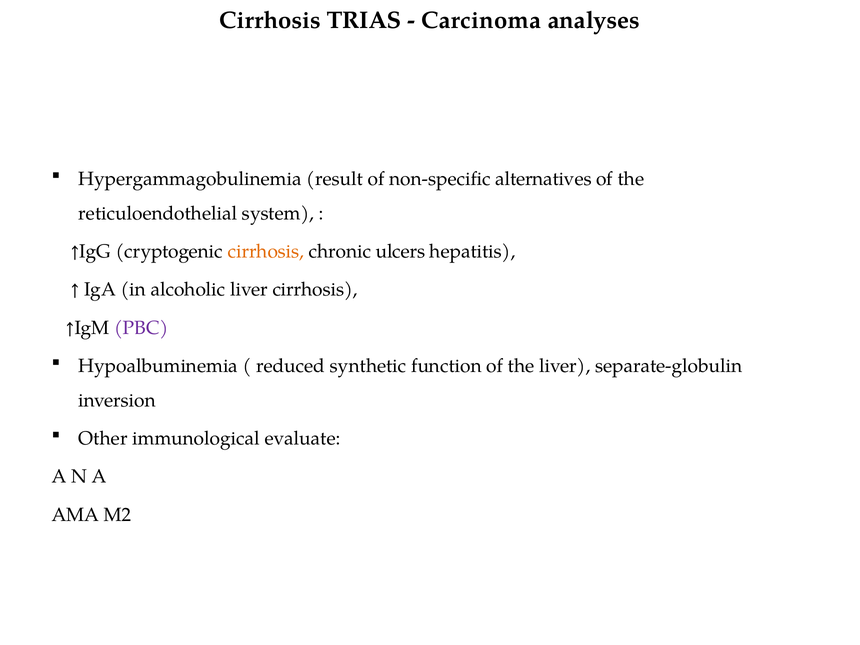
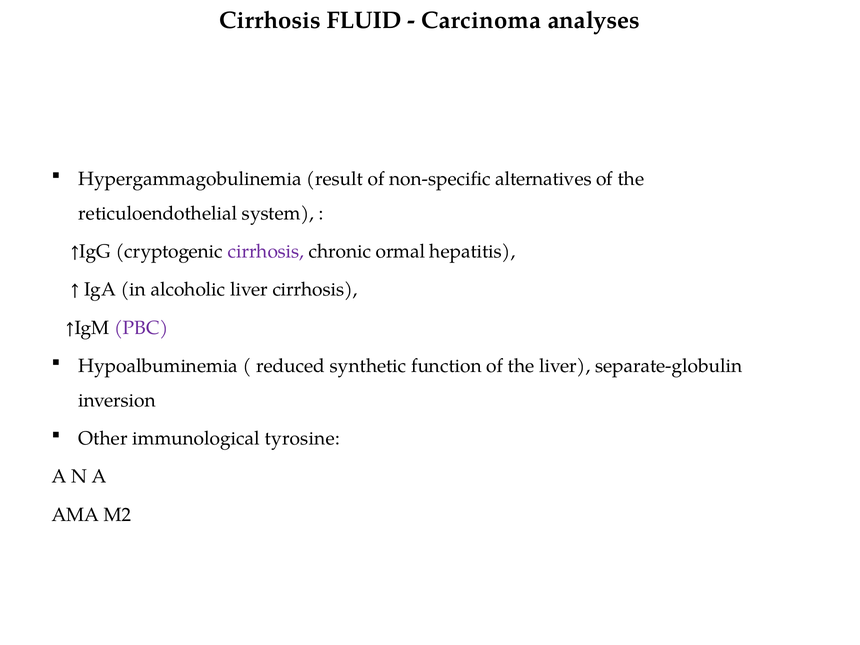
TRIAS: TRIAS -> FLUID
cirrhosis at (266, 251) colour: orange -> purple
ulcers: ulcers -> ormal
evaluate: evaluate -> tyrosine
